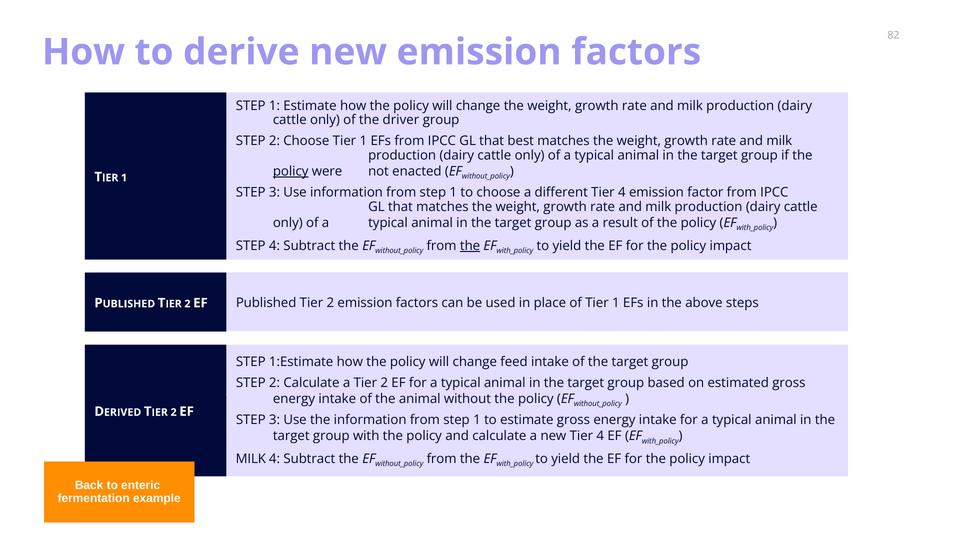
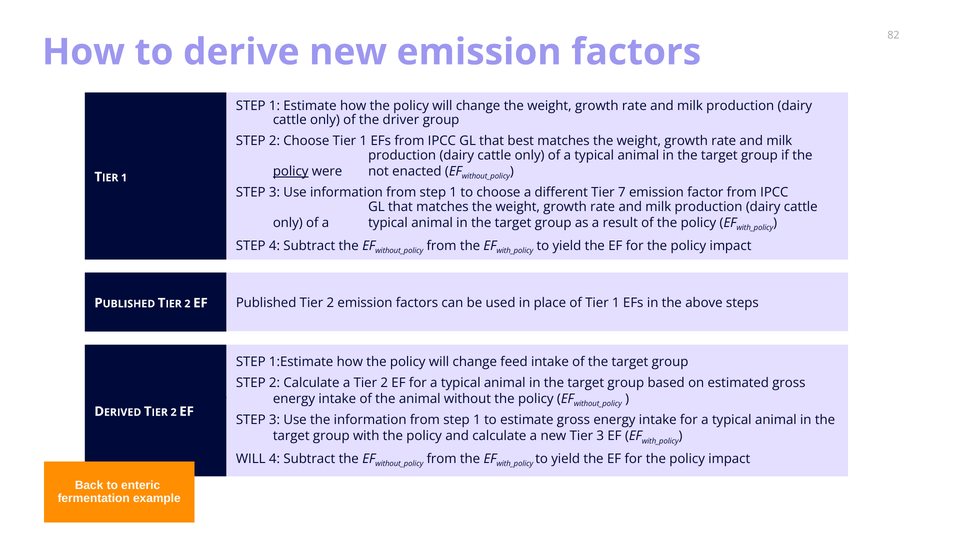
different Tier 4: 4 -> 7
the at (470, 246) underline: present -> none
new Tier 4: 4 -> 3
MILK at (251, 459): MILK -> WILL
